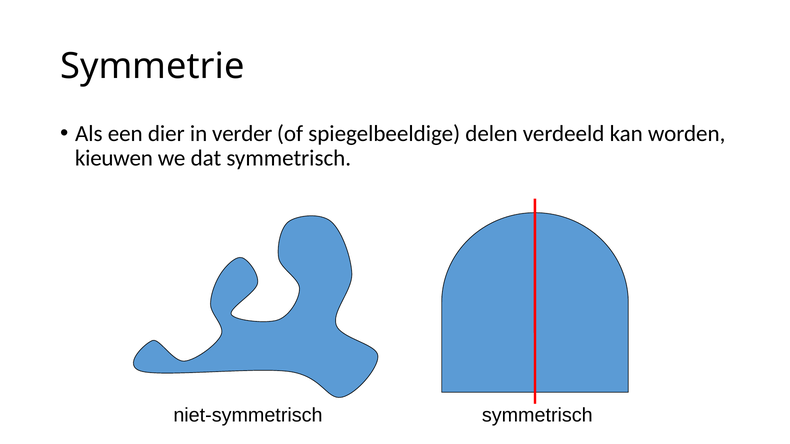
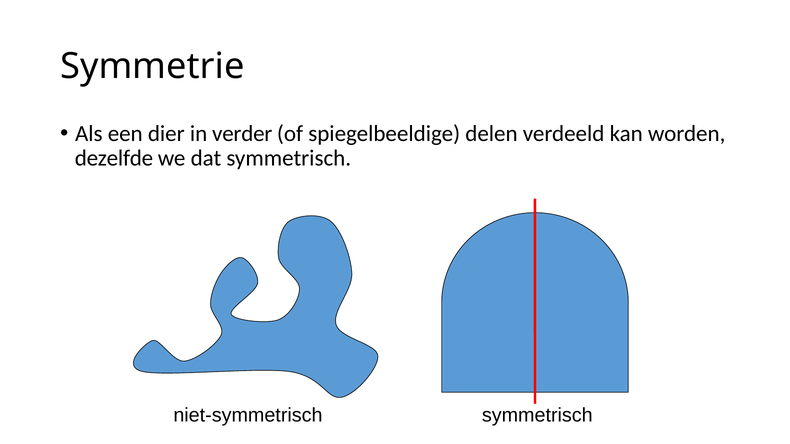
kieuwen: kieuwen -> dezelfde
